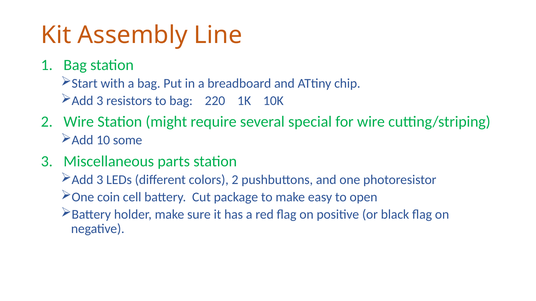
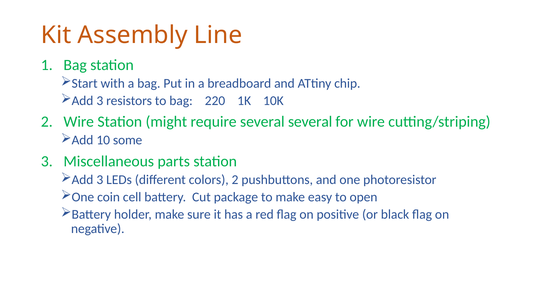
several special: special -> several
